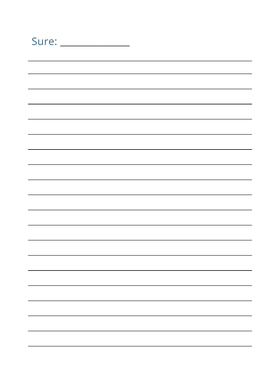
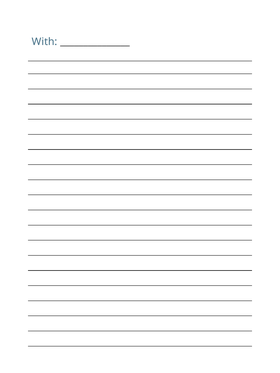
Sure: Sure -> With
